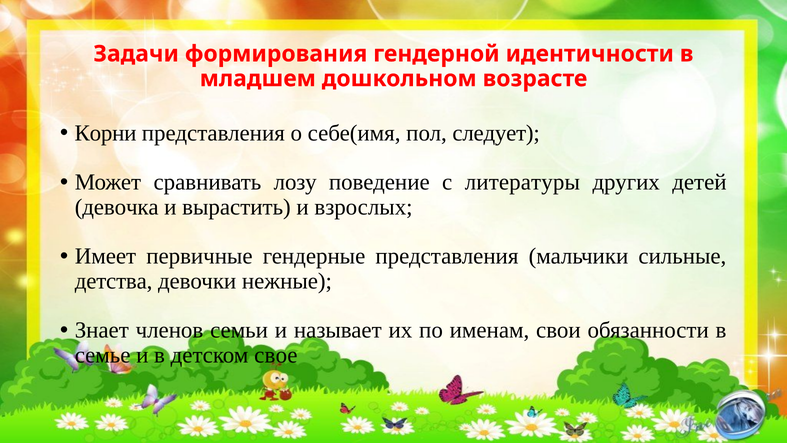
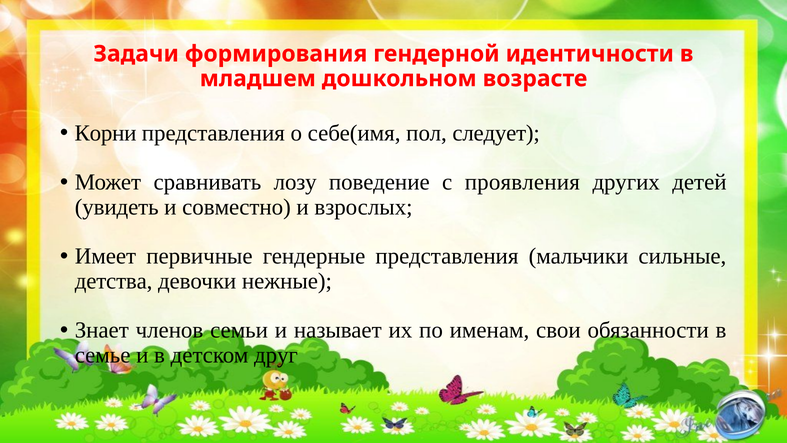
литературы: литературы -> проявления
девочка: девочка -> увидеть
вырастить: вырастить -> совместно
свое: свое -> друг
